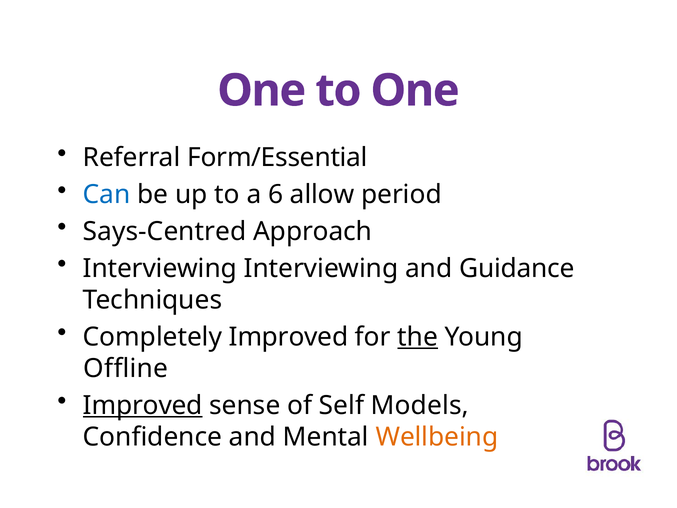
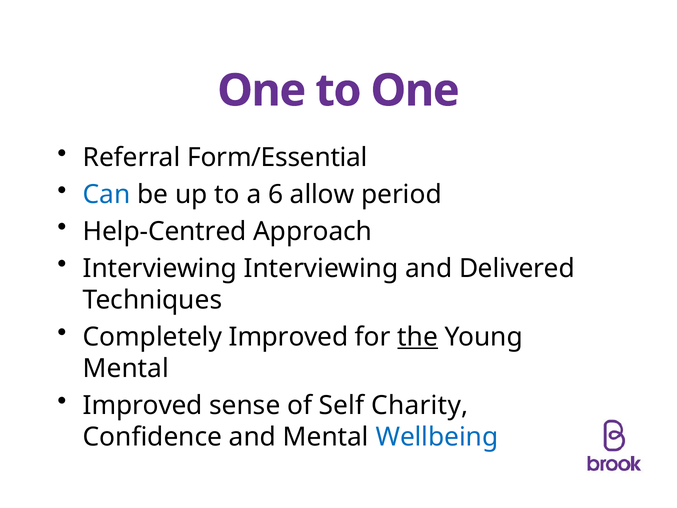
Says-Centred: Says-Centred -> Help-Centred
Guidance: Guidance -> Delivered
Offline at (126, 368): Offline -> Mental
Improved at (143, 405) underline: present -> none
Models: Models -> Charity
Wellbeing colour: orange -> blue
